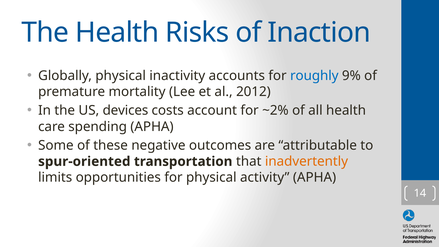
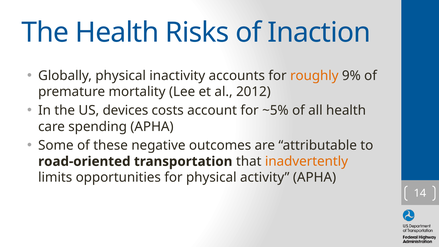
roughly colour: blue -> orange
~2%: ~2% -> ~5%
spur-oriented: spur-oriented -> road-oriented
